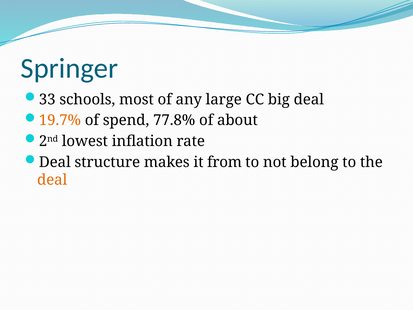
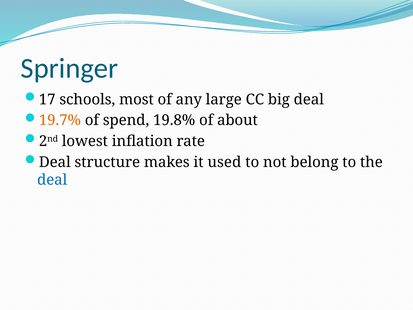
33: 33 -> 17
77.8%: 77.8% -> 19.8%
from: from -> used
deal at (52, 180) colour: orange -> blue
